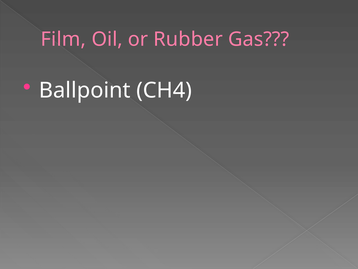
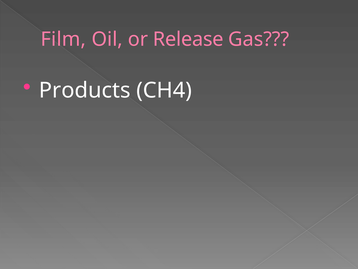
Rubber: Rubber -> Release
Ballpoint: Ballpoint -> Products
